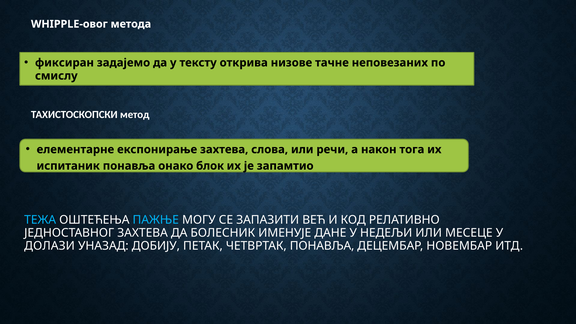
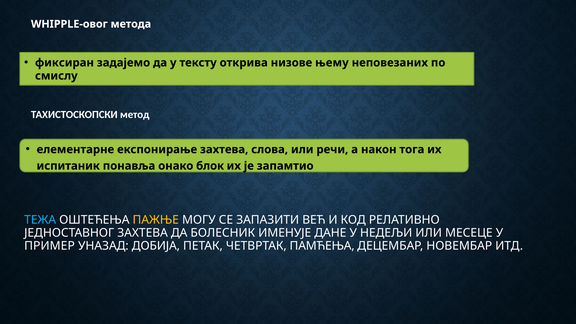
тачне: тачне -> њему
ПАЖЊЕ colour: light blue -> yellow
ДОЛАЗИ: ДОЛАЗИ -> ПРИМЕР
ДОБИЈУ: ДОБИЈУ -> ДОБИЈА
ЧЕТВРТАК ПОНАВЉА: ПОНАВЉА -> ПАМЋЕЊА
